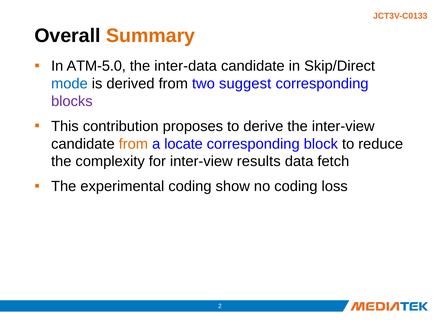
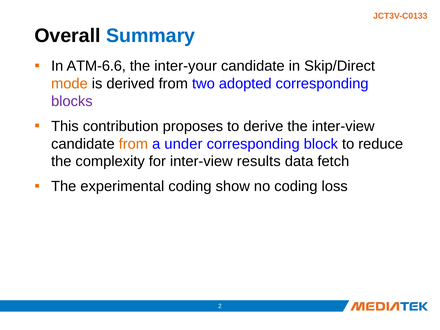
Summary colour: orange -> blue
ATM-5.0: ATM-5.0 -> ATM-6.6
inter-data: inter-data -> inter-your
mode colour: blue -> orange
suggest: suggest -> adopted
locate: locate -> under
